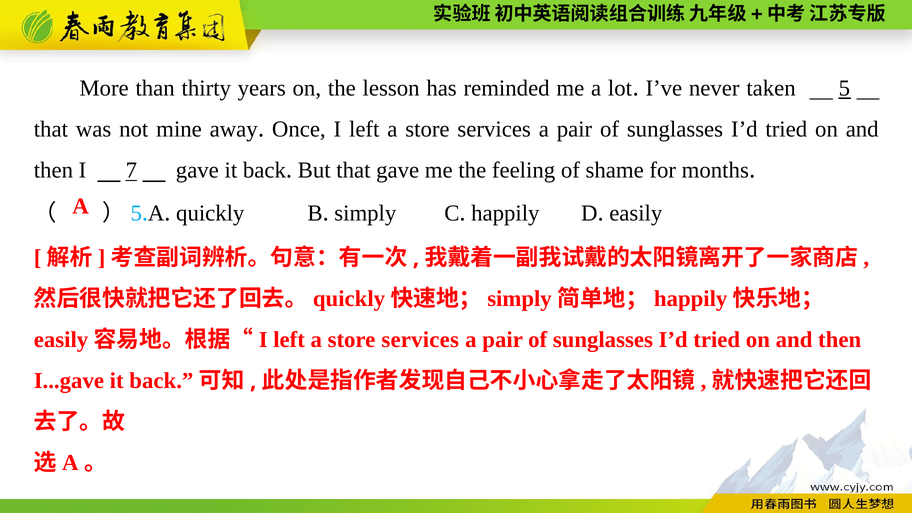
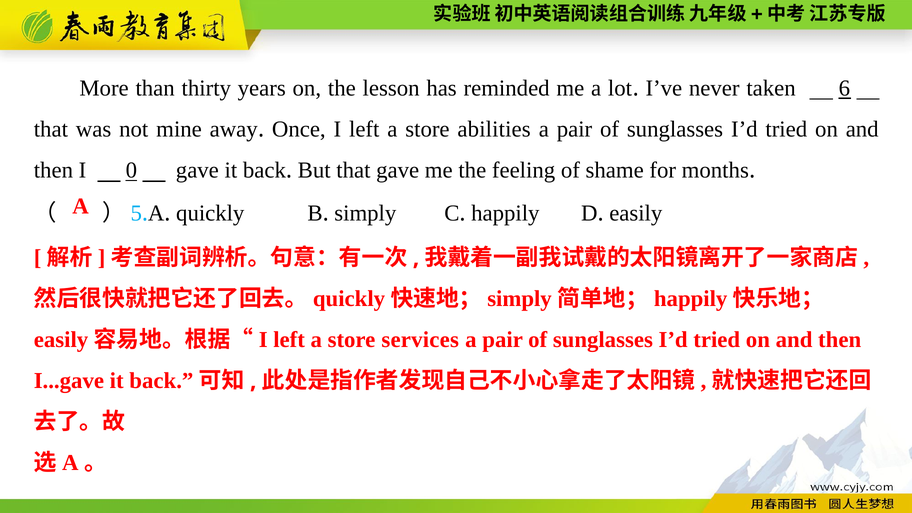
5: 5 -> 6
services at (494, 129): services -> abilities
7: 7 -> 0
